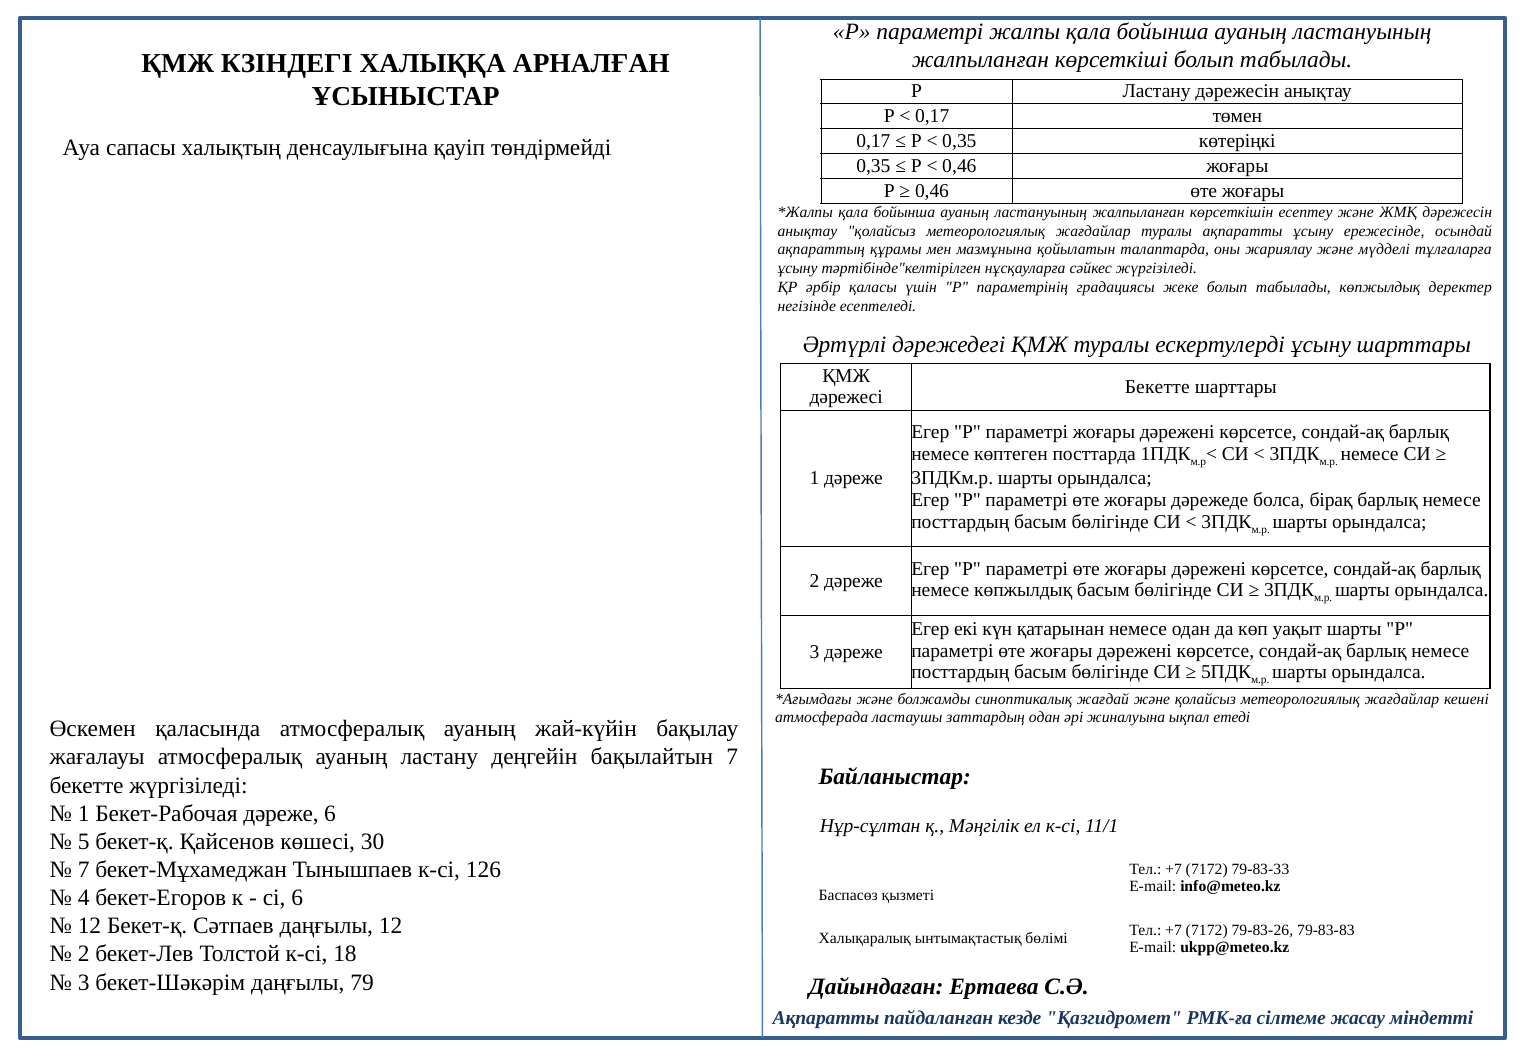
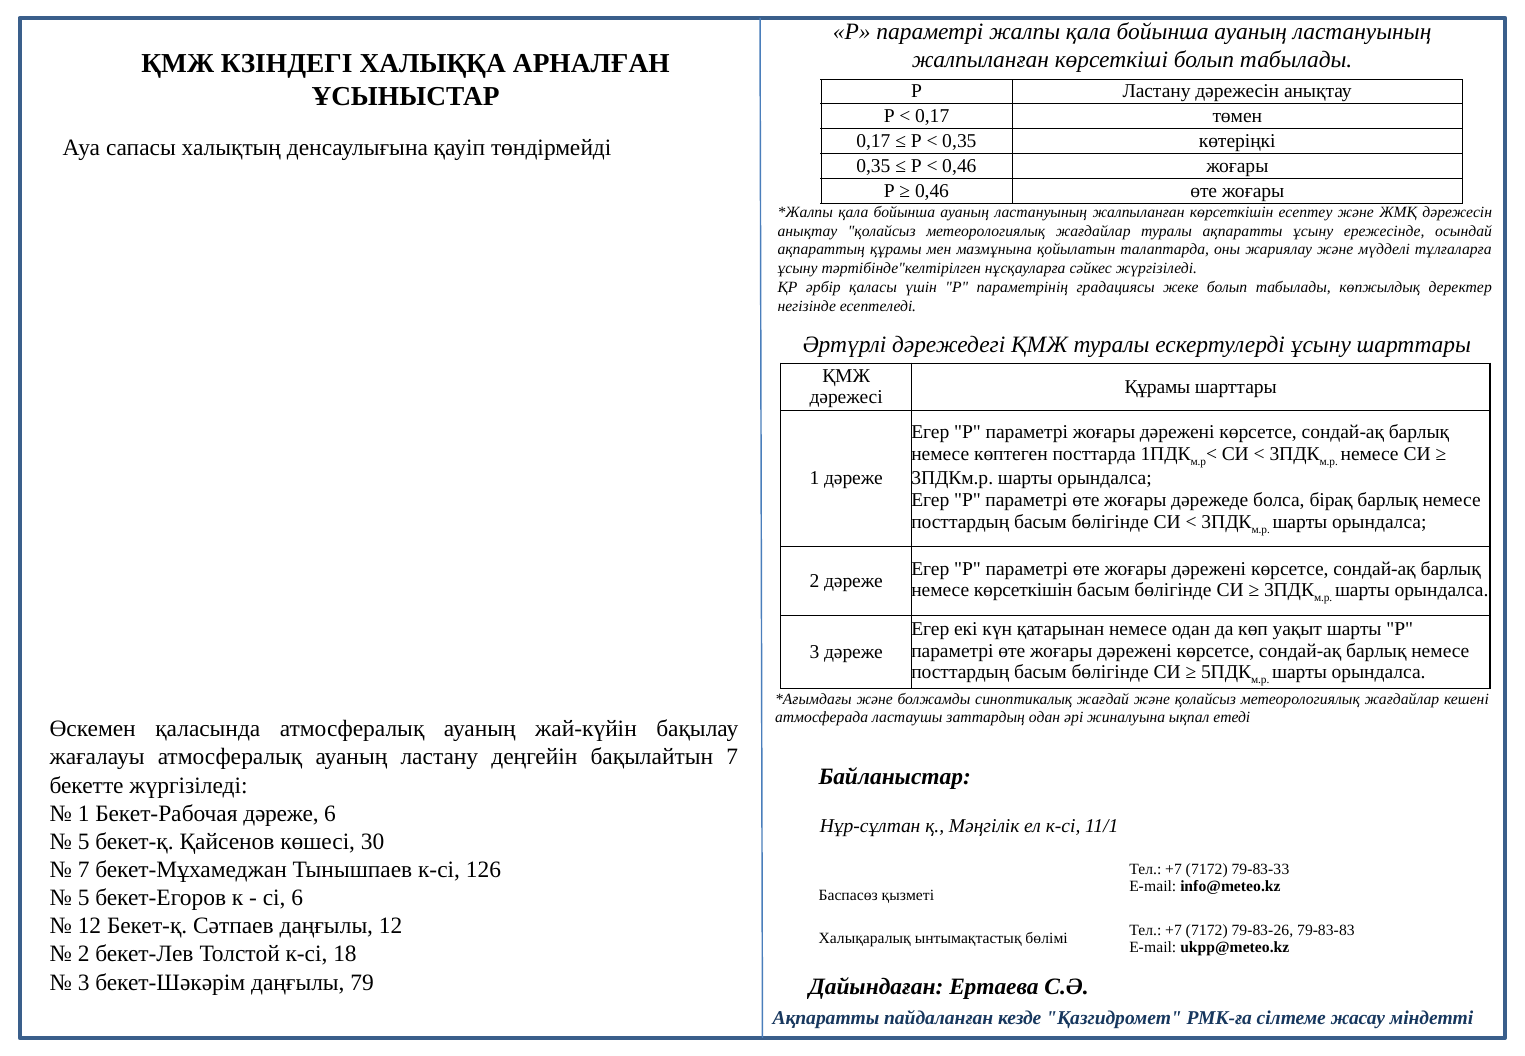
Бекетте at (1157, 387): Бекетте -> Құрамы
немесе көпжылдық: көпжылдық -> көрсеткішін
4 at (84, 898): 4 -> 5
